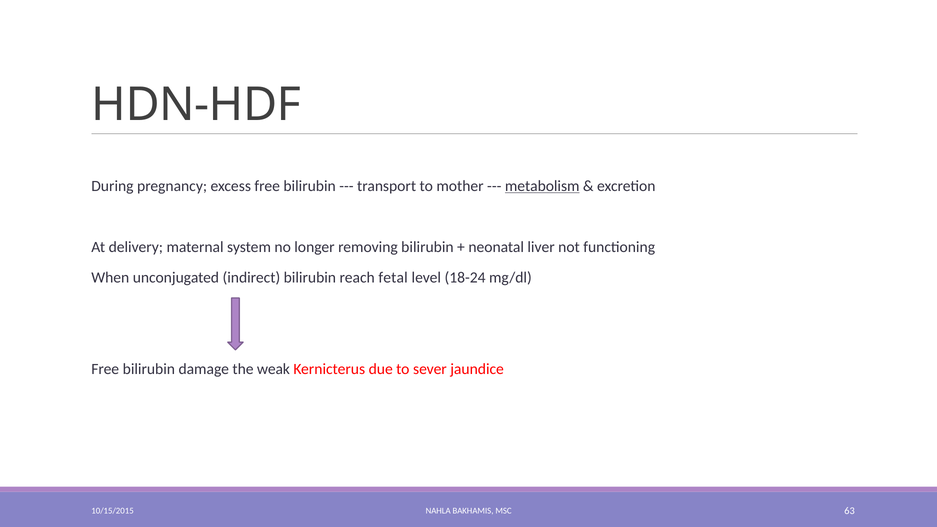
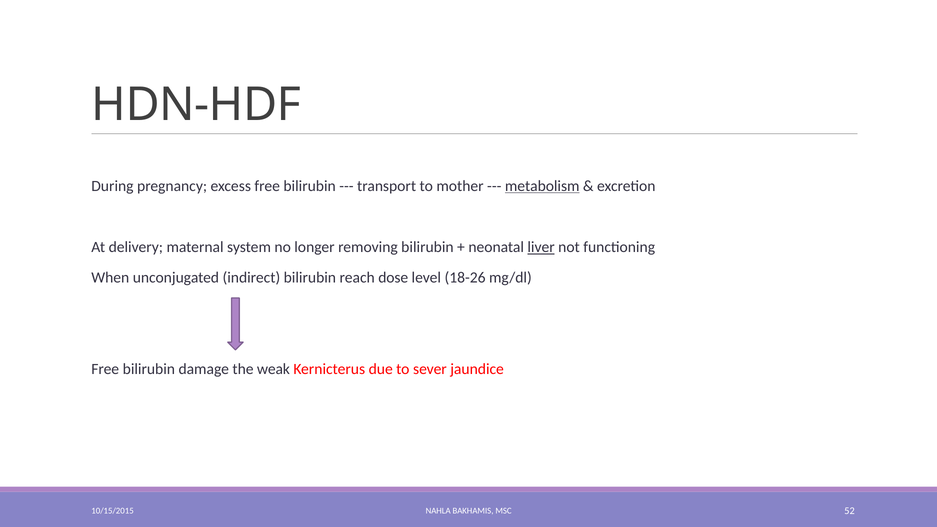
liver underline: none -> present
fetal: fetal -> dose
18-24: 18-24 -> 18-26
63: 63 -> 52
